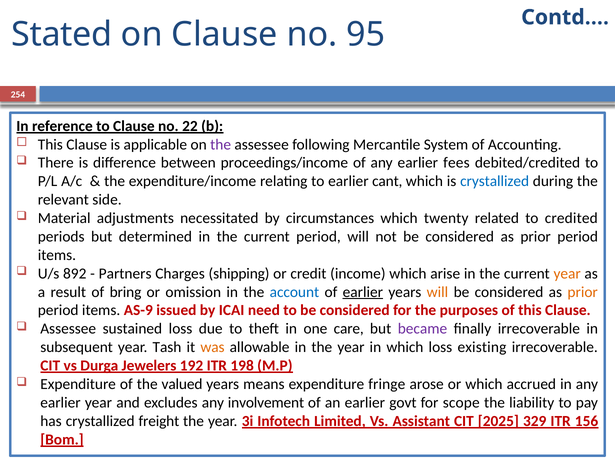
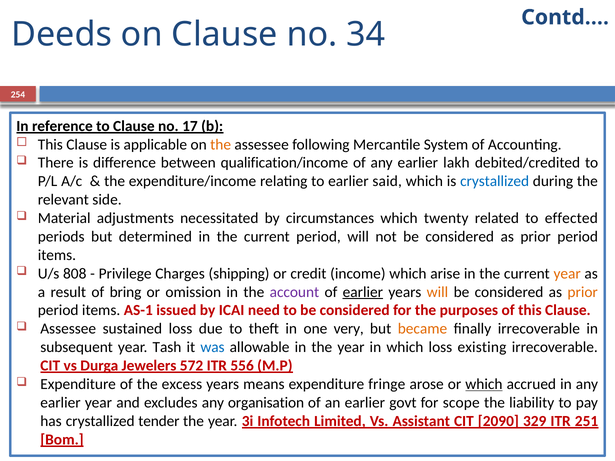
Stated: Stated -> Deeds
95: 95 -> 34
22: 22 -> 17
the at (221, 145) colour: purple -> orange
proceedings/income: proceedings/income -> qualification/income
fees: fees -> lakh
cant: cant -> said
credited: credited -> effected
892: 892 -> 808
Partners: Partners -> Privilege
account colour: blue -> purple
AS-9: AS-9 -> AS-1
care: care -> very
became colour: purple -> orange
was colour: orange -> blue
192: 192 -> 572
198: 198 -> 556
valued: valued -> excess
which at (484, 384) underline: none -> present
involvement: involvement -> organisation
freight: freight -> tender
2025: 2025 -> 2090
156: 156 -> 251
